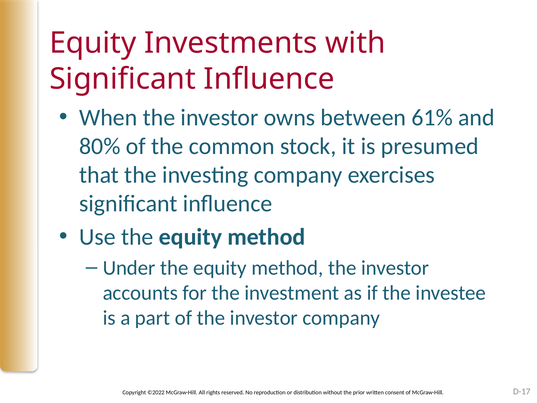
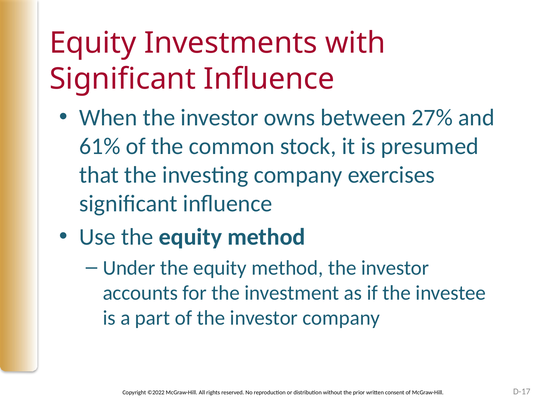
61%: 61% -> 27%
80%: 80% -> 61%
